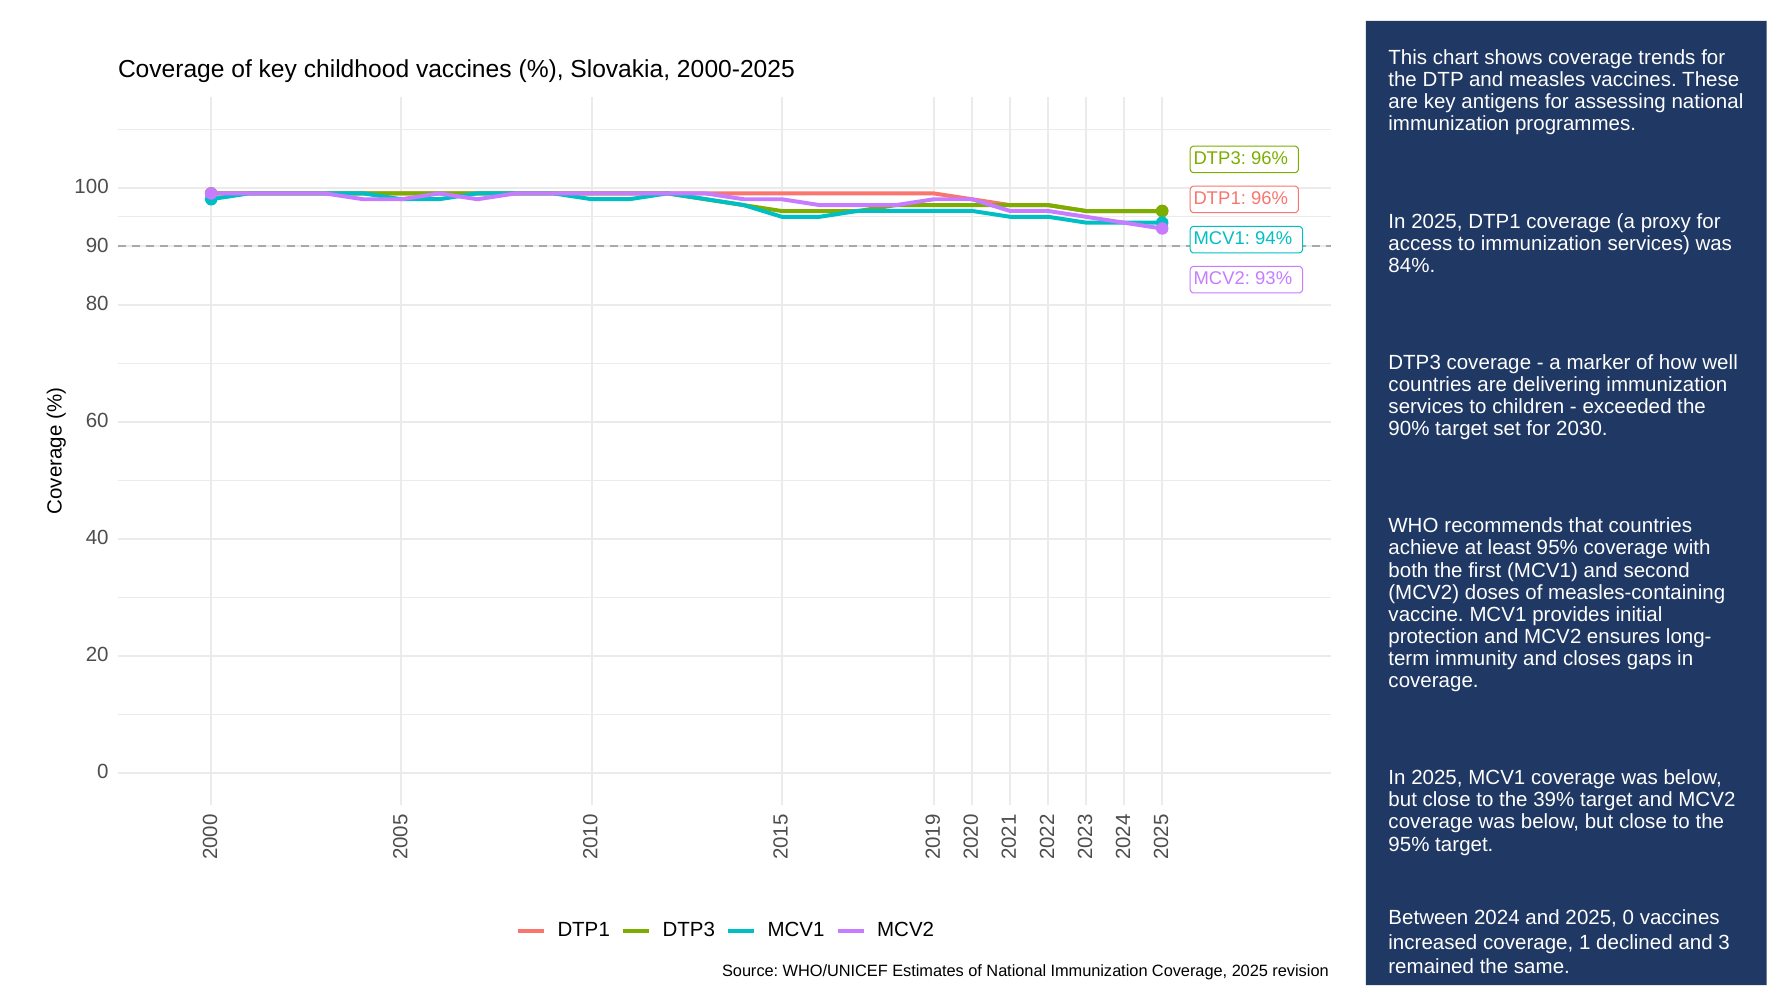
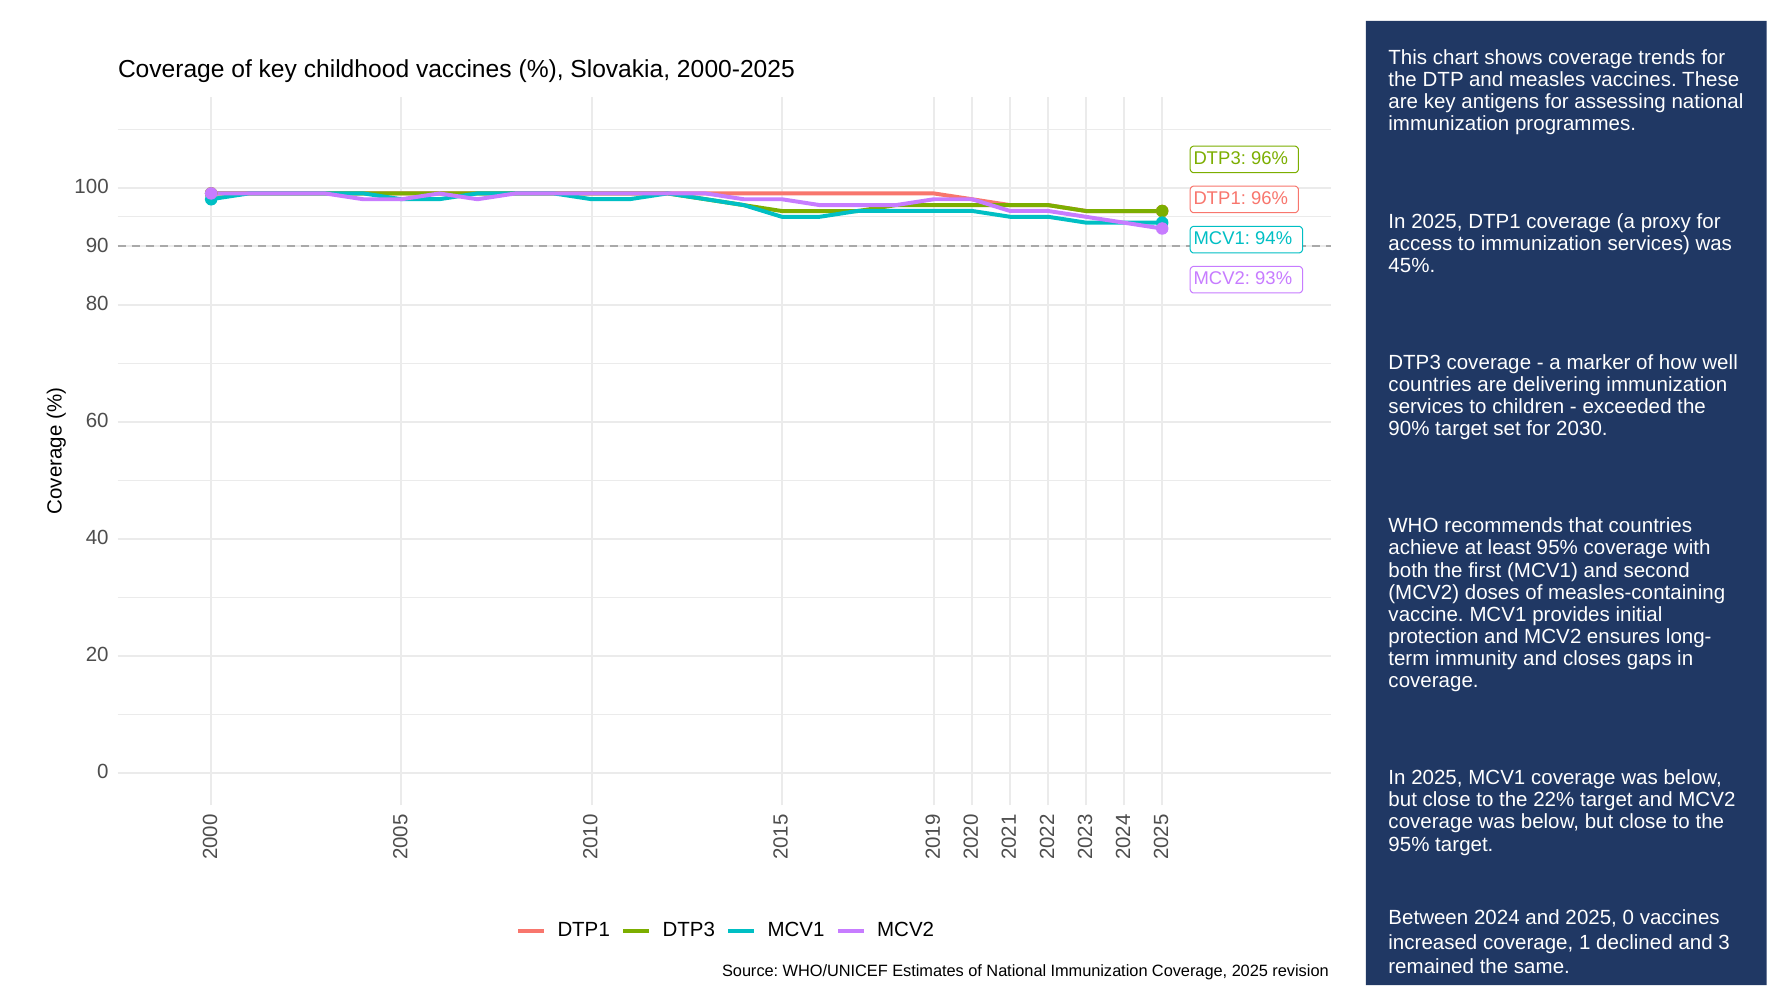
84%: 84% -> 45%
39%: 39% -> 22%
